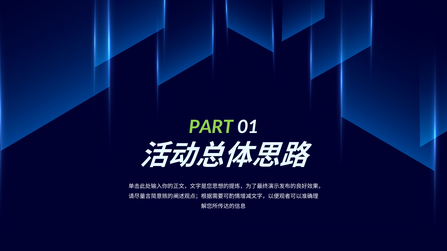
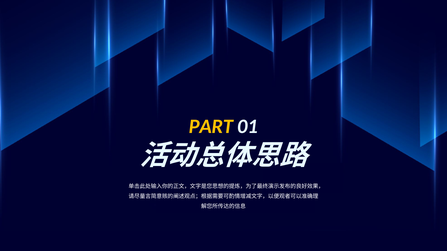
PART colour: light green -> yellow
